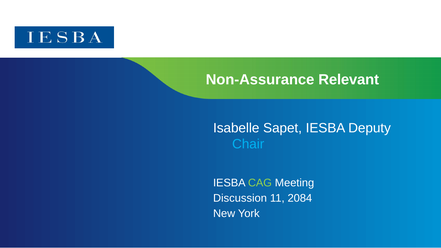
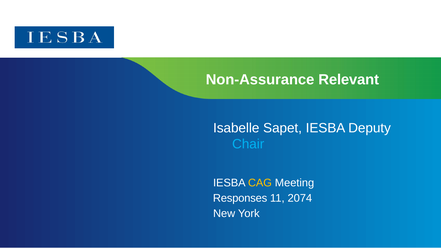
CAG colour: light green -> yellow
Discussion: Discussion -> Responses
2084: 2084 -> 2074
